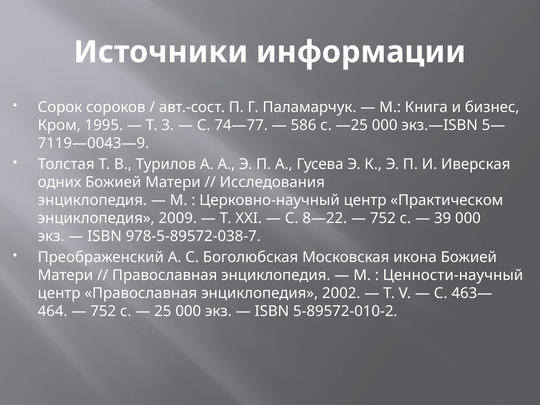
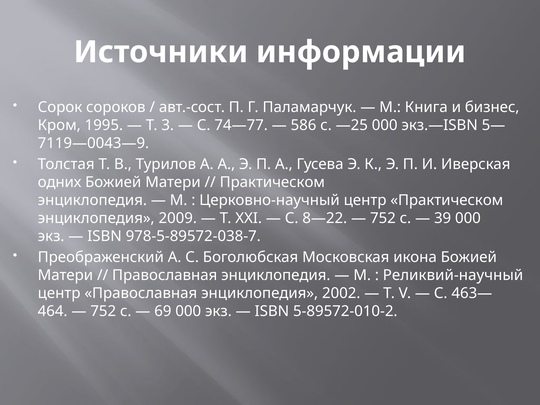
Исследования at (272, 182): Исследования -> Практическом
Ценности-научный: Ценности-научный -> Реликвий-научный
25: 25 -> 69
